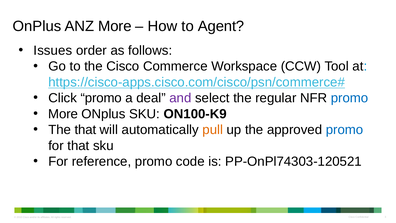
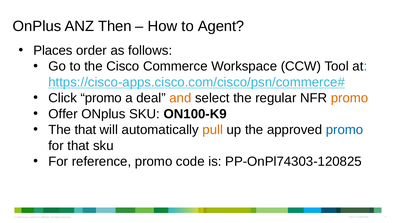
ANZ More: More -> Then
Issues: Issues -> Places
and colour: purple -> orange
promo at (350, 98) colour: blue -> orange
More at (63, 114): More -> Offer
PP-OnPl74303-120521: PP-OnPl74303-120521 -> PP-OnPl74303-120825
